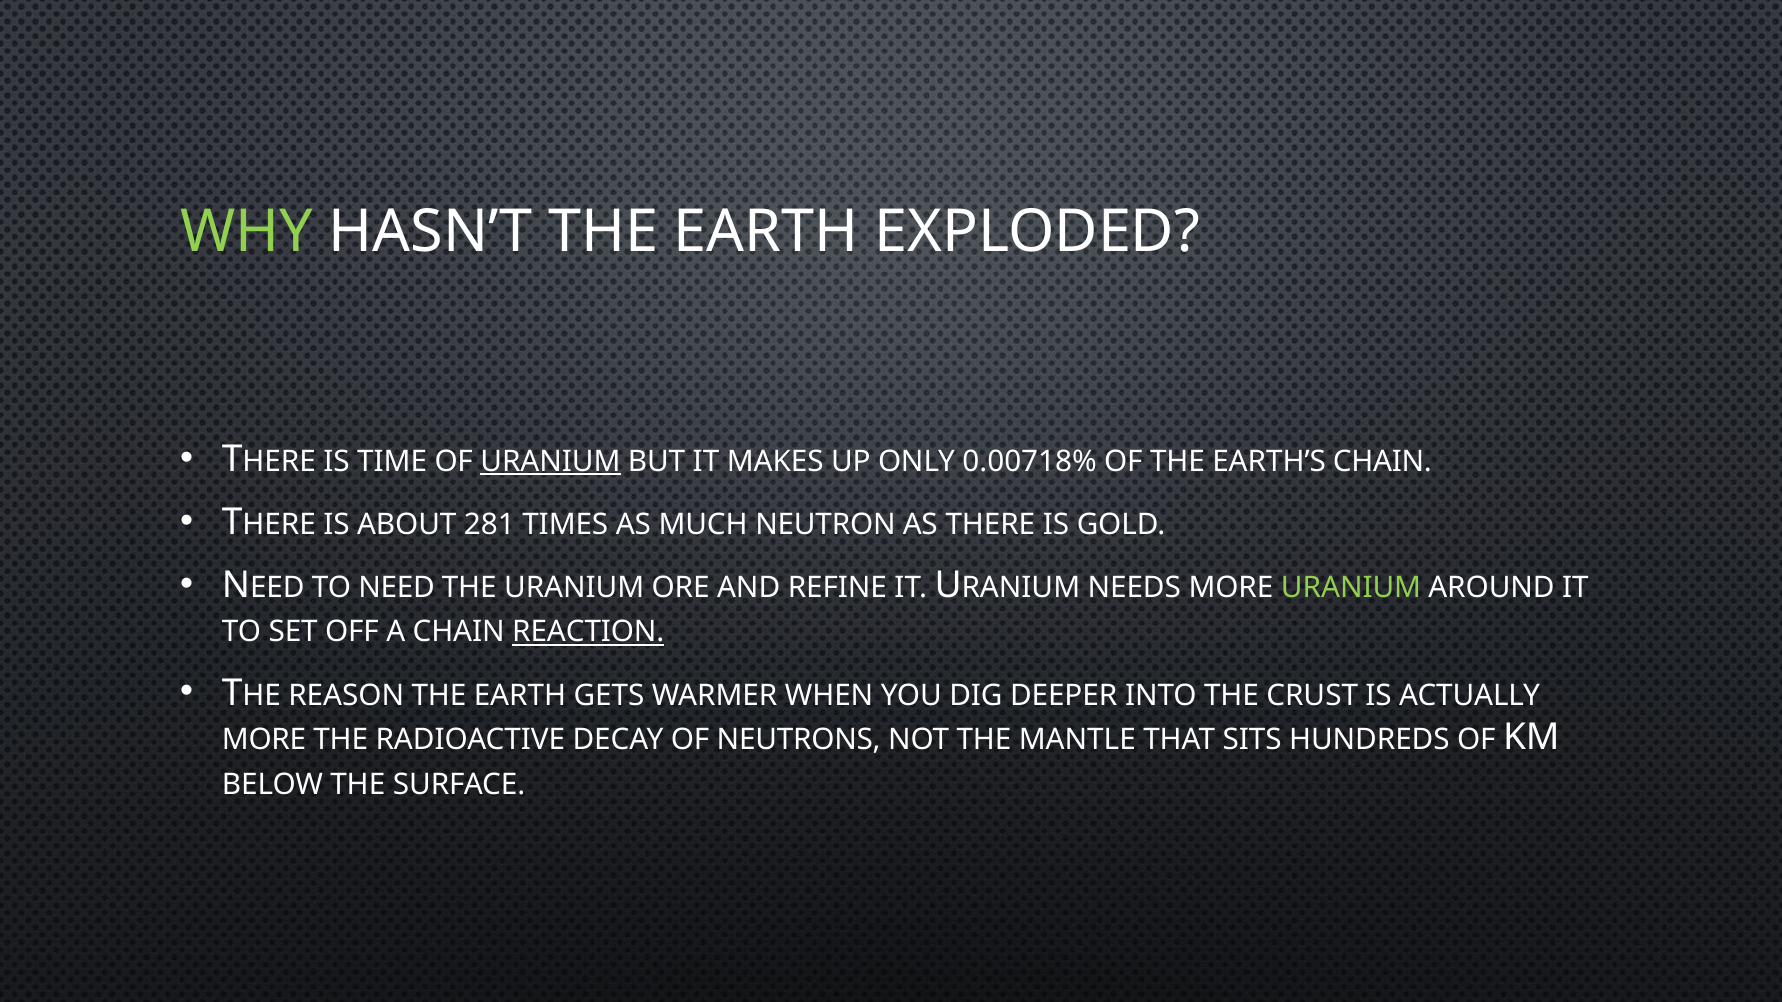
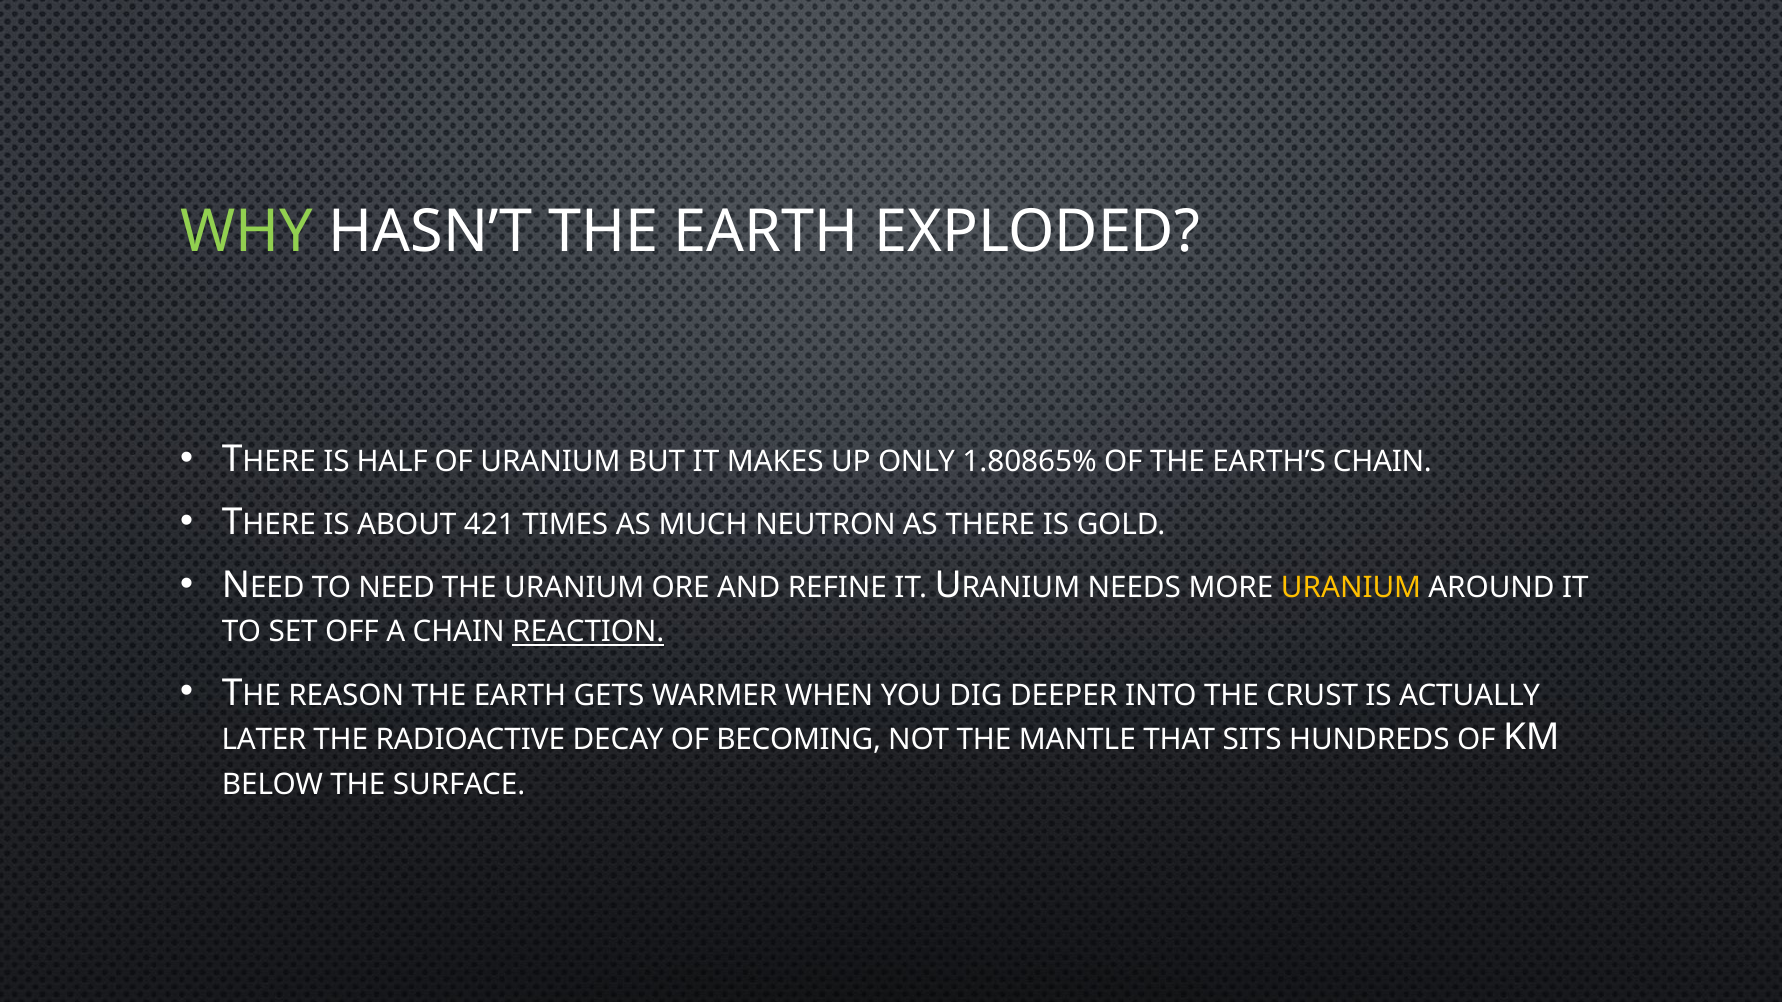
TIME: TIME -> HALF
URANIUM at (550, 462) underline: present -> none
0.00718%: 0.00718% -> 1.80865%
281: 281 -> 421
URANIUM at (1351, 588) colour: light green -> yellow
MORE at (264, 740): MORE -> LATER
NEUTRONS: NEUTRONS -> BECOMING
